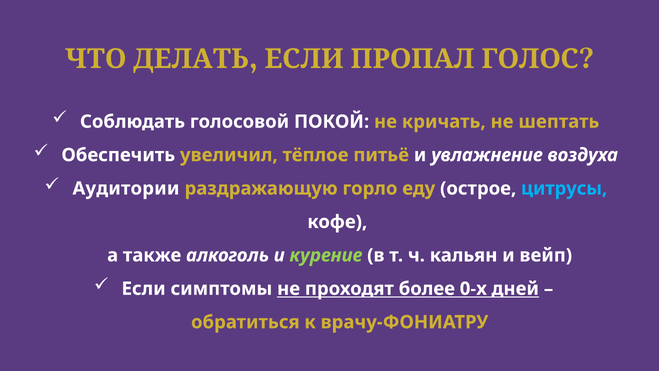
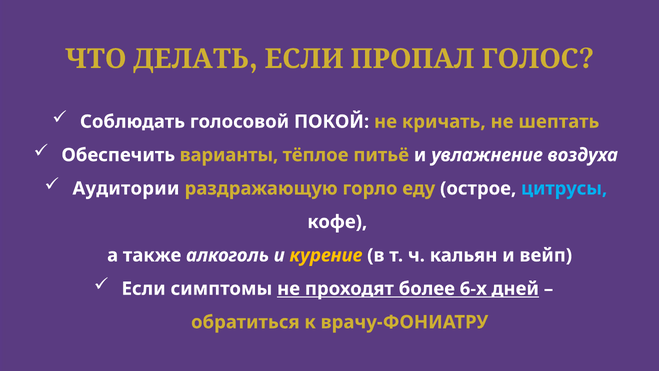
увеличил: увеличил -> варианты
курение colour: light green -> yellow
0-х: 0-х -> 6-х
